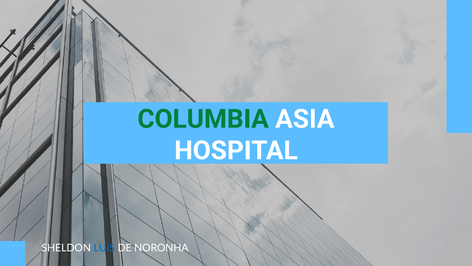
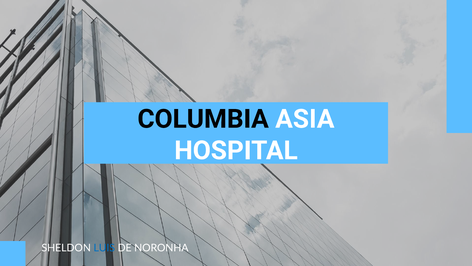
COLUMBIA colour: green -> black
